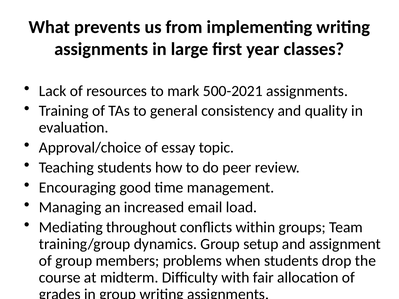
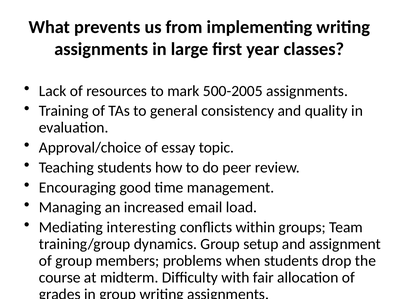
500-2021: 500-2021 -> 500-2005
throughout: throughout -> interesting
